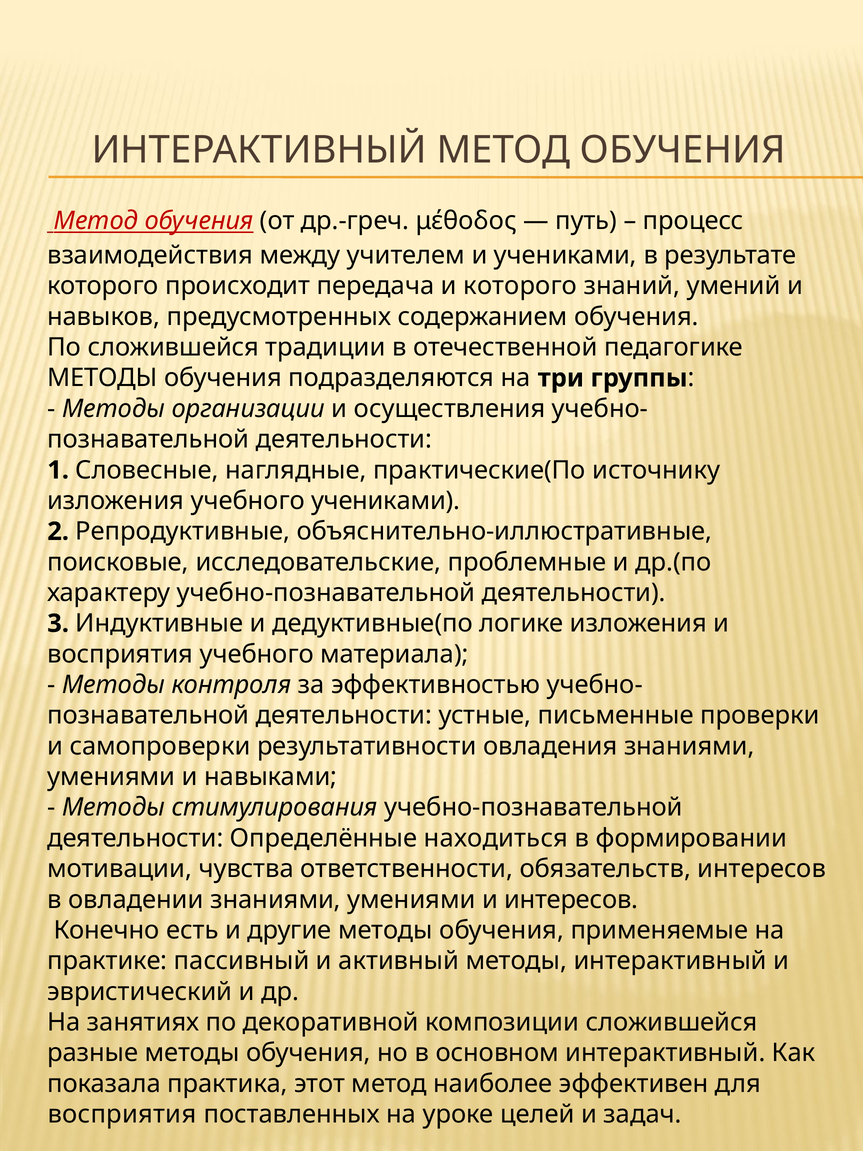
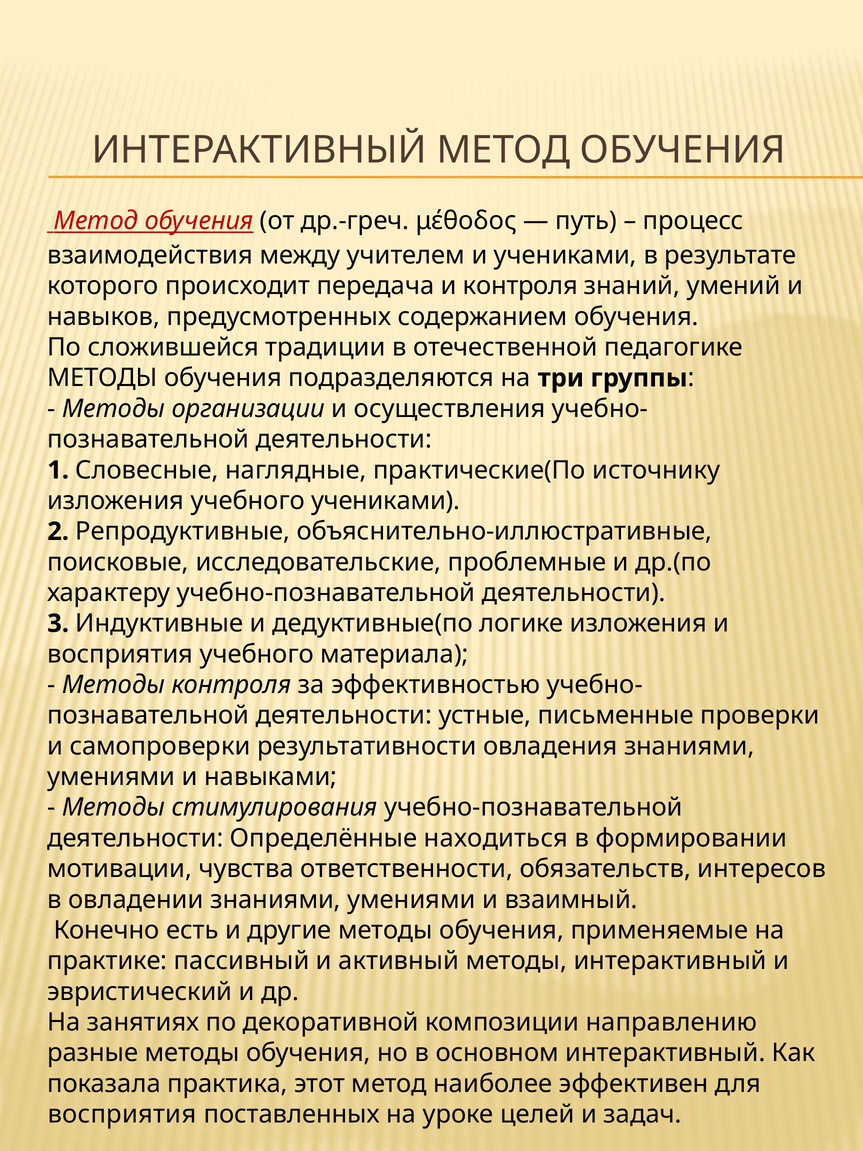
и которого: которого -> контроля
и интересов: интересов -> взаимный
композиции сложившейся: сложившейся -> направлению
